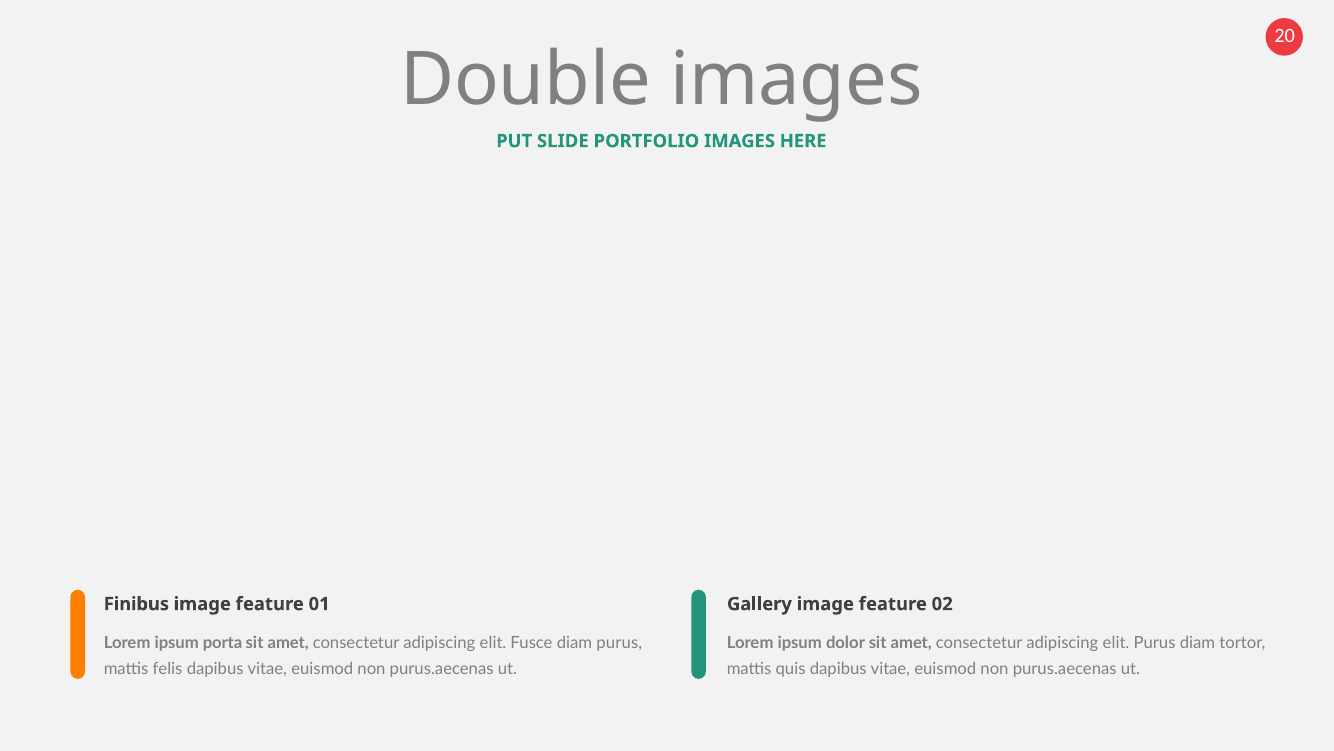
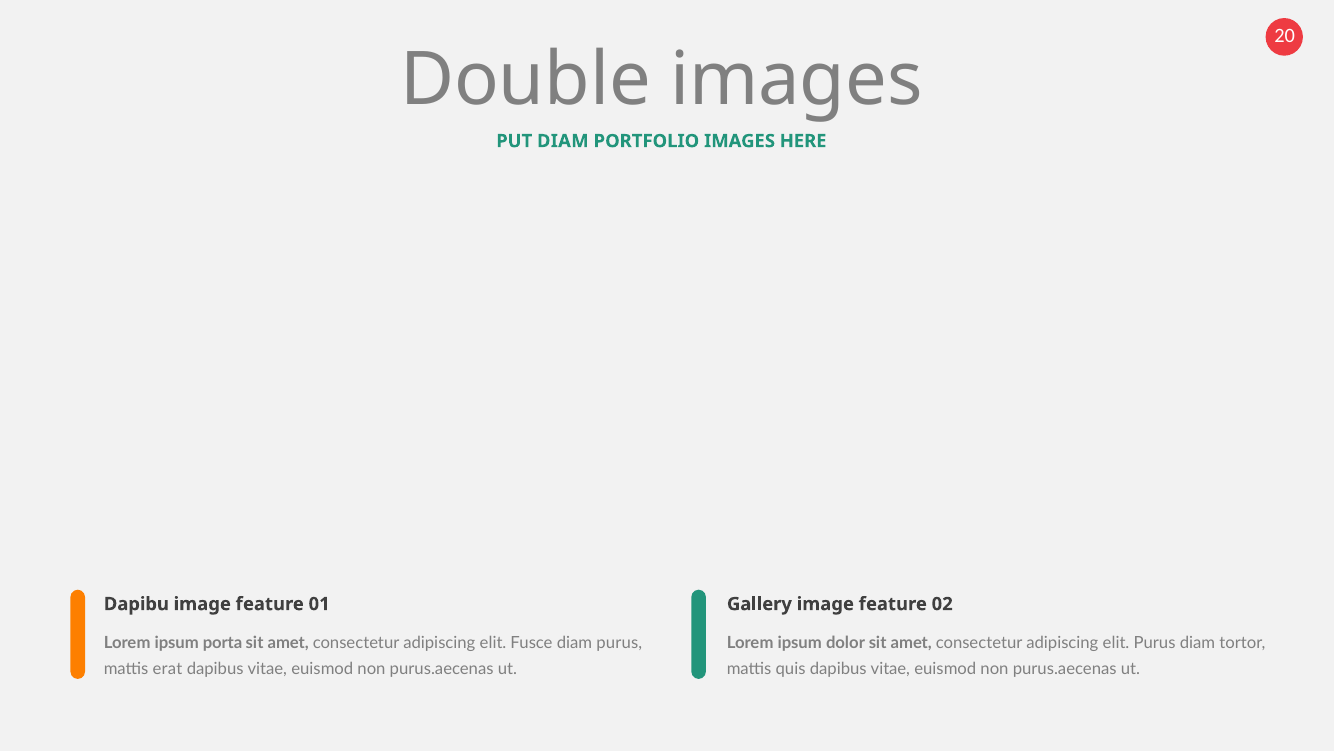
PUT SLIDE: SLIDE -> DIAM
Finibus: Finibus -> Dapibu
felis: felis -> erat
